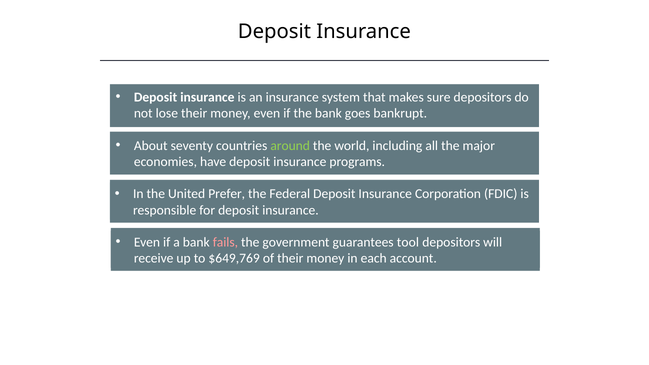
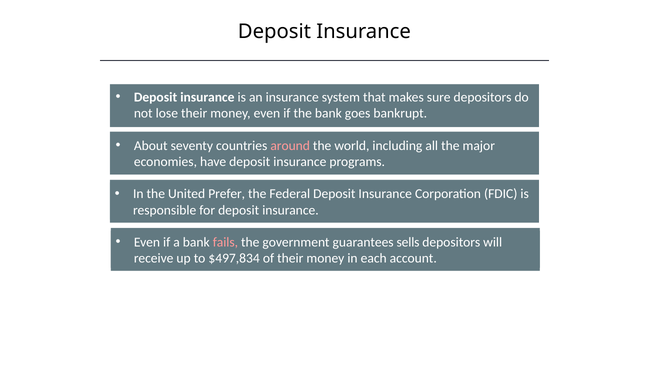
around colour: light green -> pink
tool: tool -> sells
$649,769: $649,769 -> $497,834
